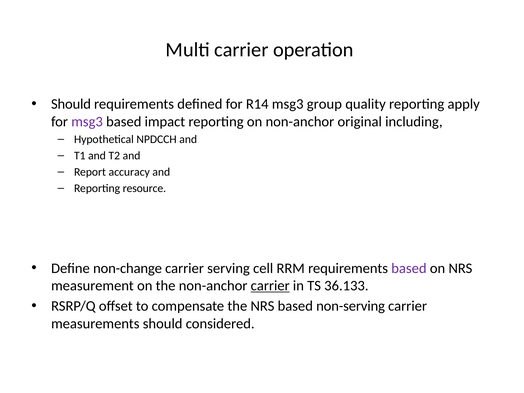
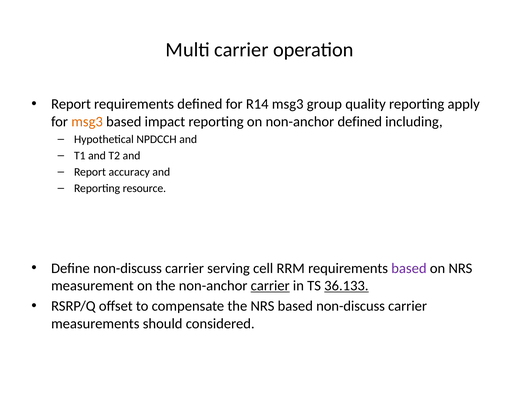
Should at (71, 104): Should -> Report
msg3 at (87, 122) colour: purple -> orange
non-anchor original: original -> defined
Define non-change: non-change -> non-discuss
36.133 underline: none -> present
based non-serving: non-serving -> non-discuss
